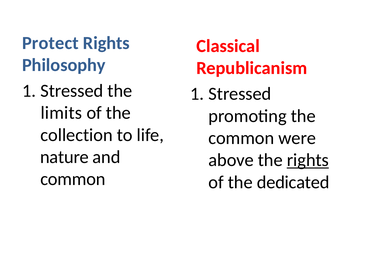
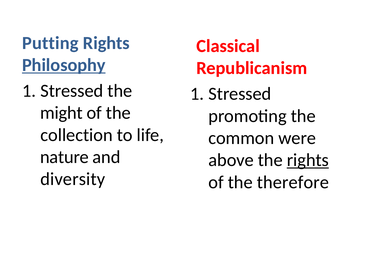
Protect: Protect -> Putting
Philosophy underline: none -> present
limits: limits -> might
common at (73, 179): common -> diversity
dedicated: dedicated -> therefore
